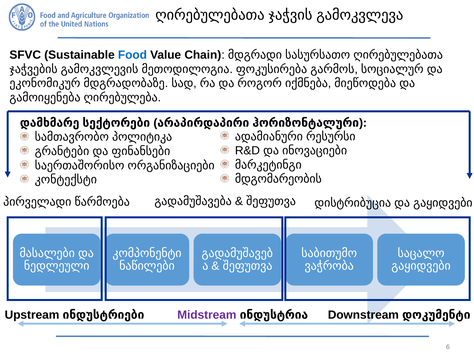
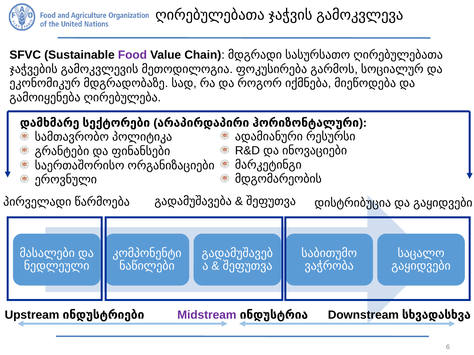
Food colour: blue -> purple
კონტექსტი: კონტექსტი -> ეროვნული
დოკუმენტი: დოკუმენტი -> სხვადასხვა
